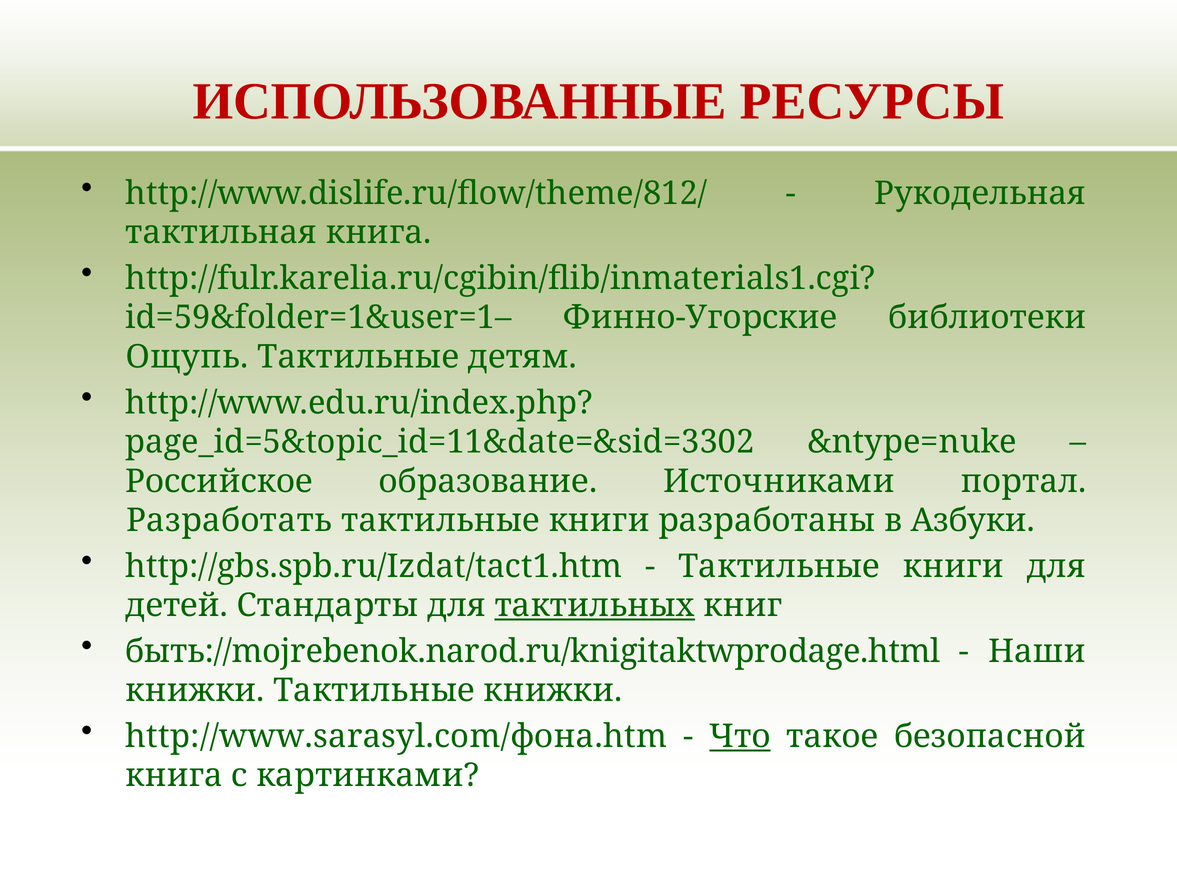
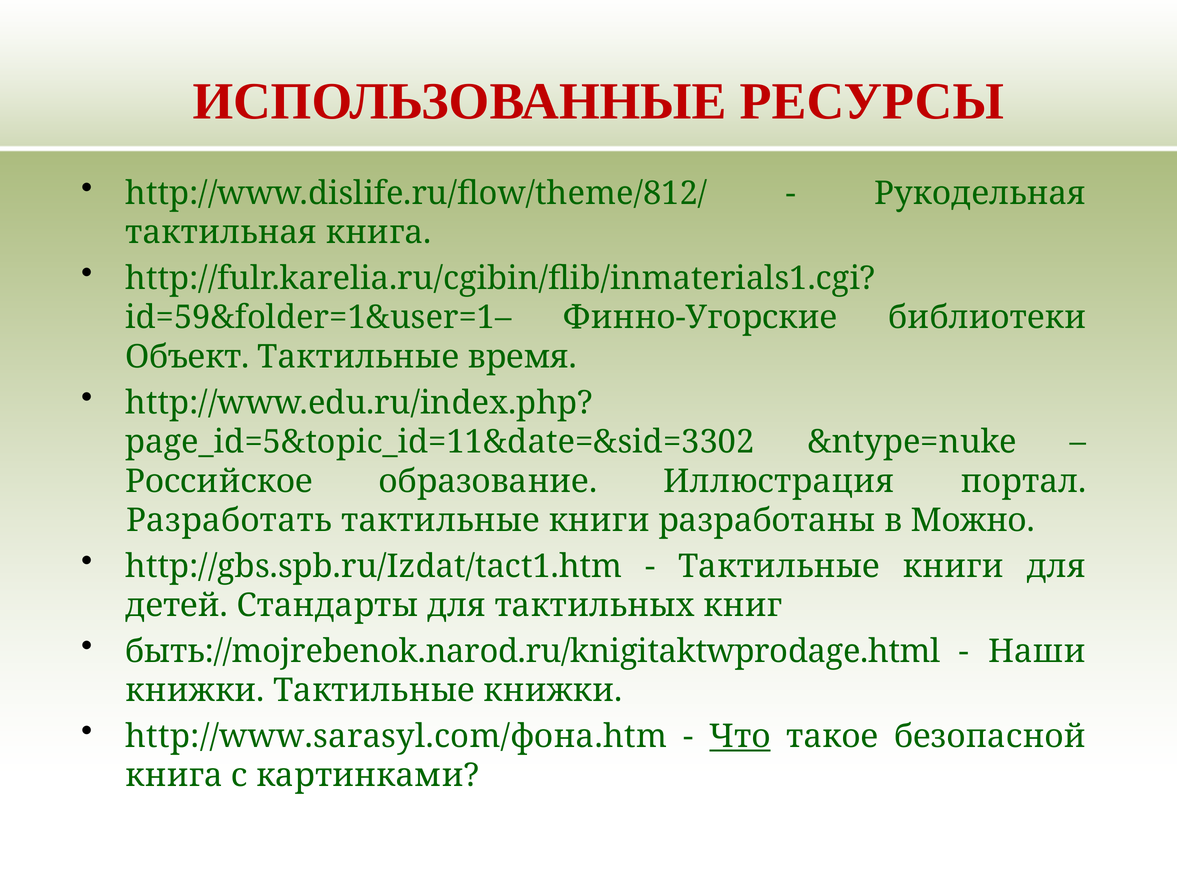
Ощупь: Ощупь -> Объект
детям: детям -> время
Источниками: Источниками -> Иллюстрация
Азбуки: Азбуки -> Можно
тактильных underline: present -> none
